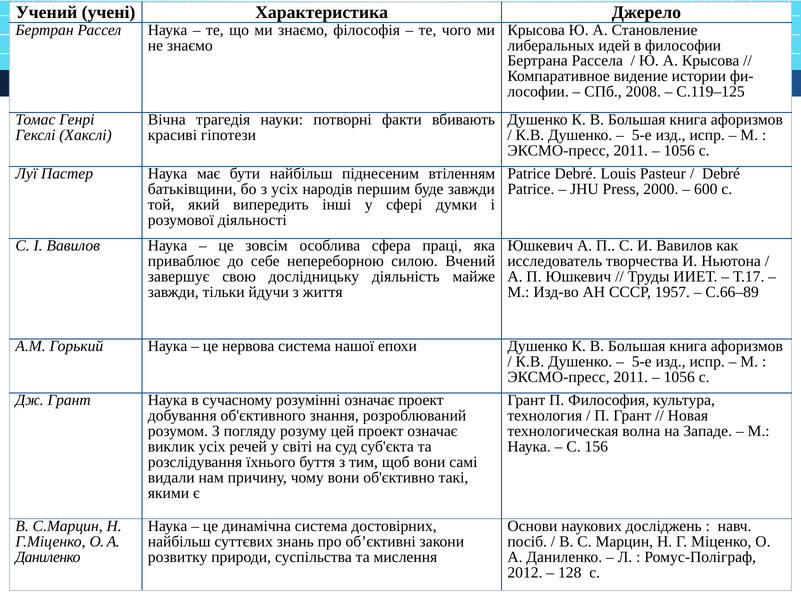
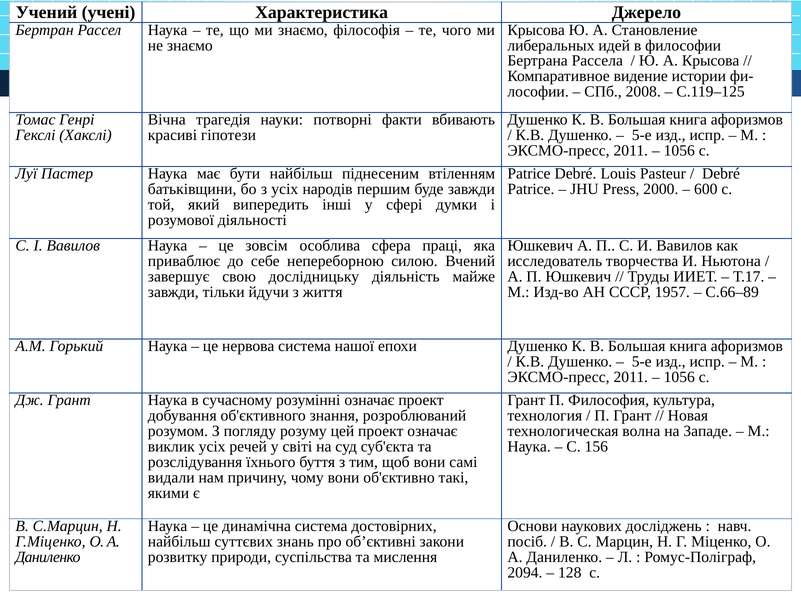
2012: 2012 -> 2094
